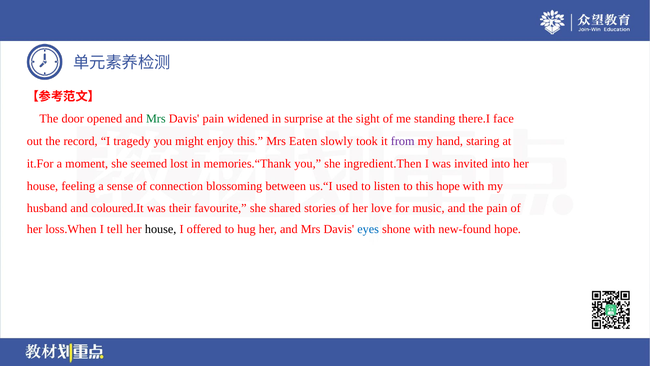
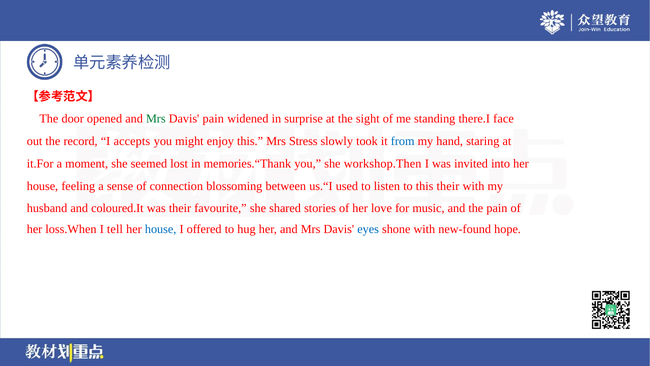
tragedy: tragedy -> accepts
Eaten: Eaten -> Stress
from colour: purple -> blue
ingredient.Then: ingredient.Then -> workshop.Then
this hope: hope -> their
house at (161, 229) colour: black -> blue
